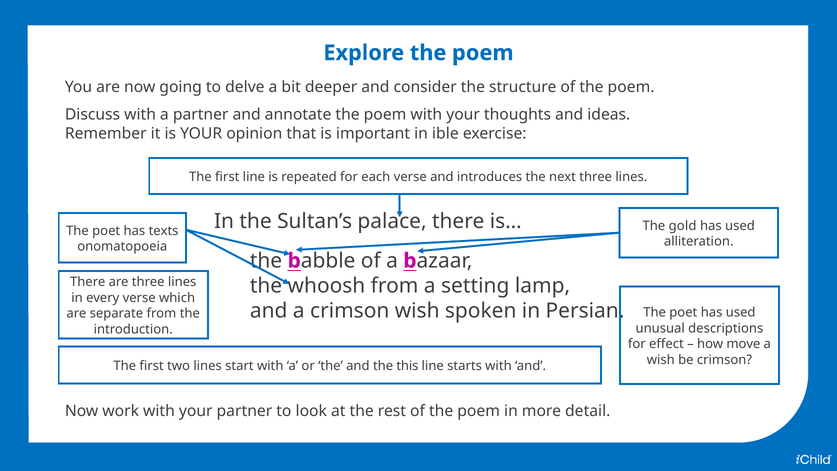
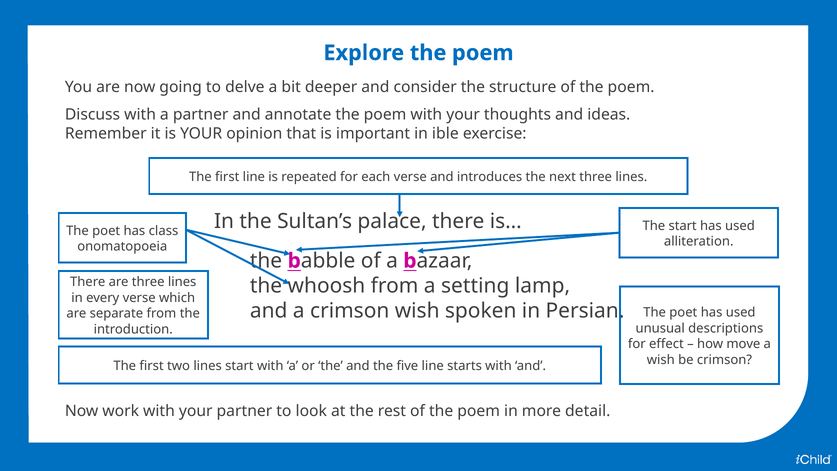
The gold: gold -> start
texts: texts -> class
this: this -> five
